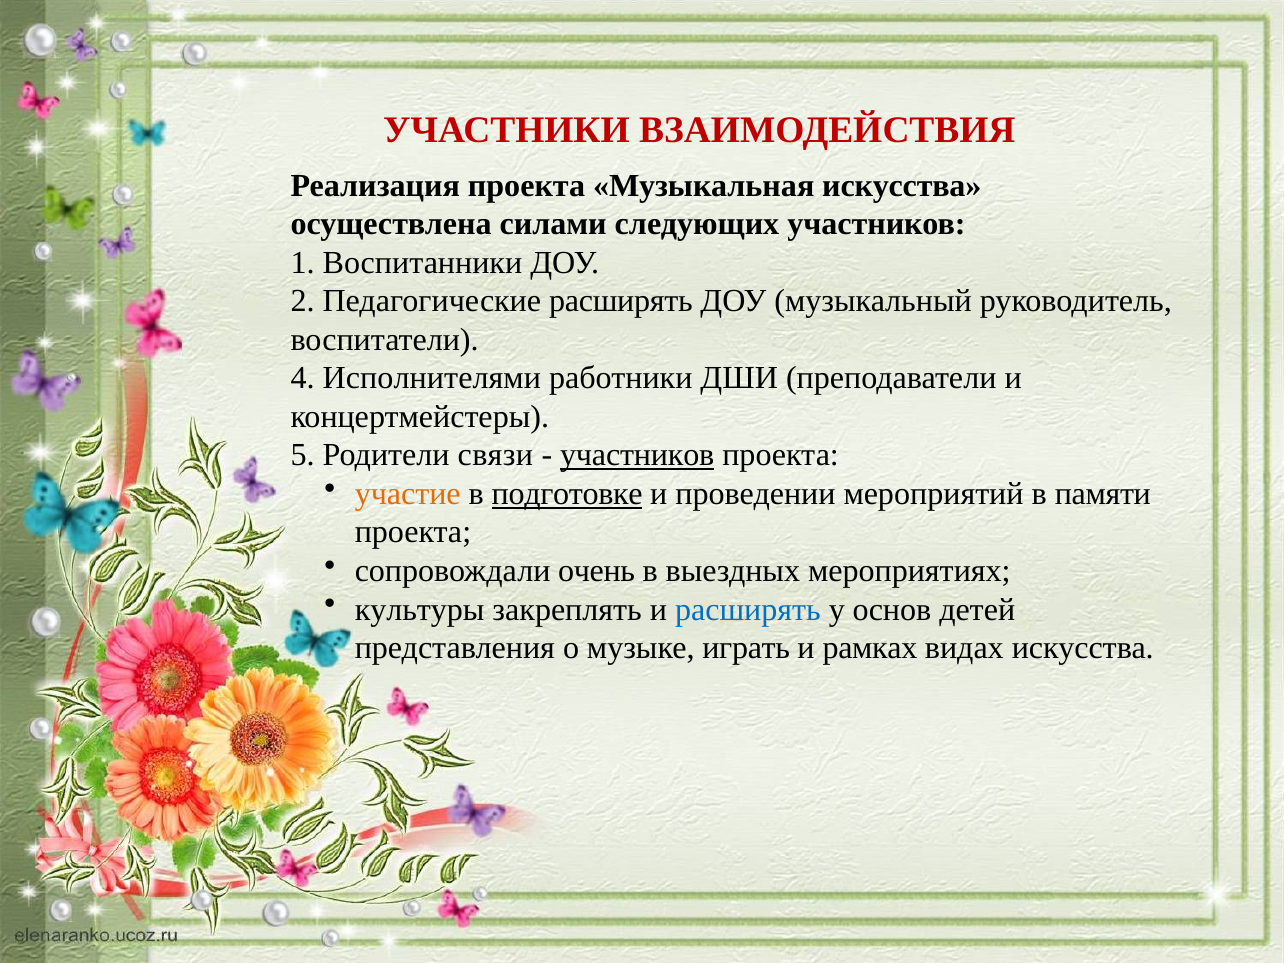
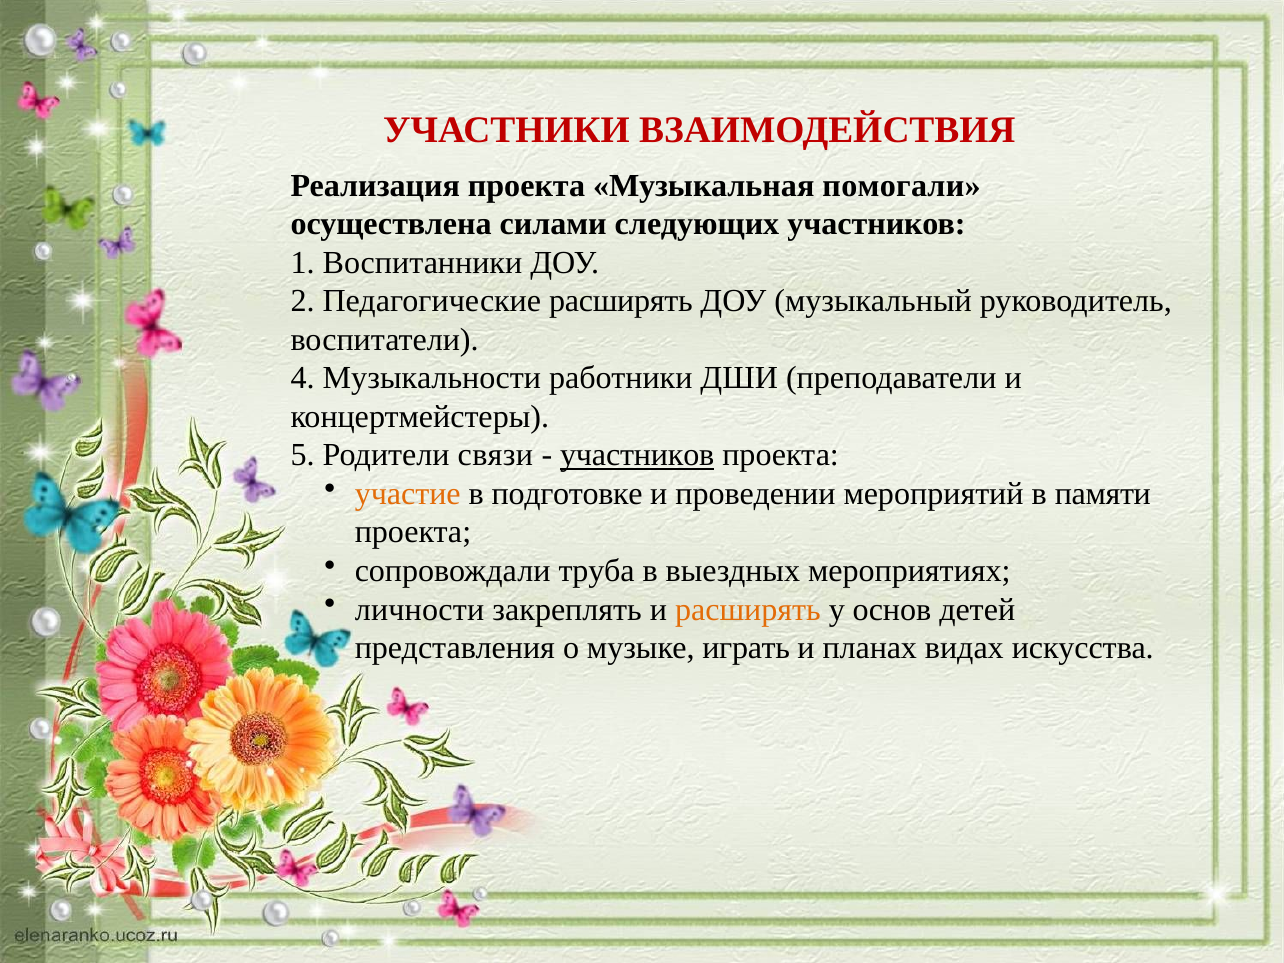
Музыкальная искусства: искусства -> помогали
Исполнителями: Исполнителями -> Музыкальности
подготовке underline: present -> none
очень: очень -> труба
культуры: культуры -> личности
расширять at (748, 609) colour: blue -> orange
рамках: рамках -> планах
